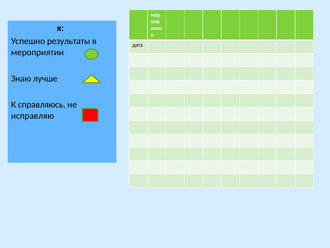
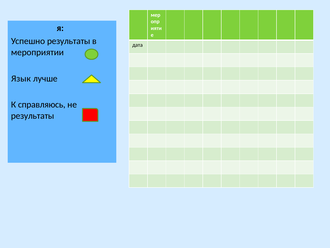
Знаю: Знаю -> Язык
исправляю at (33, 116): исправляю -> результаты
